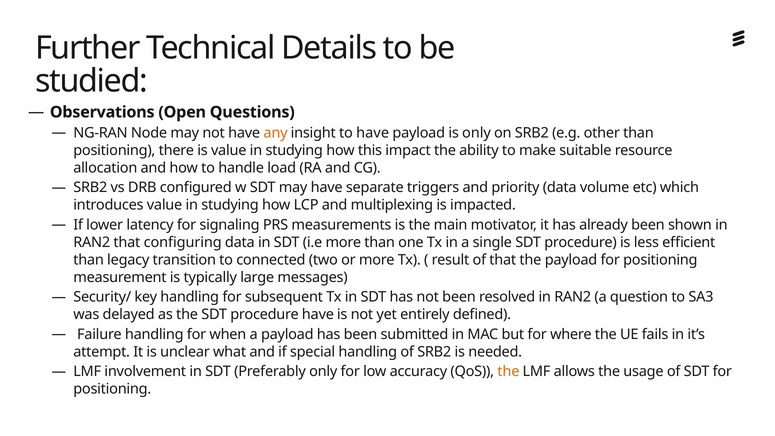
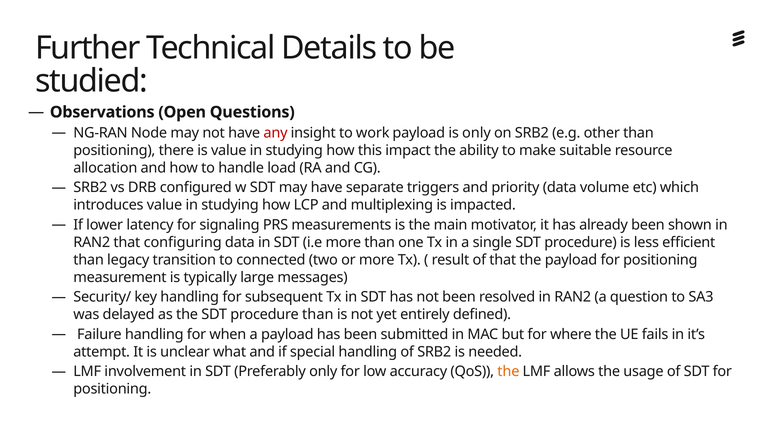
any colour: orange -> red
to have: have -> work
procedure have: have -> than
